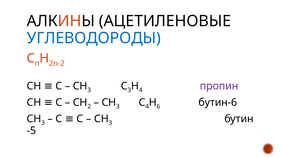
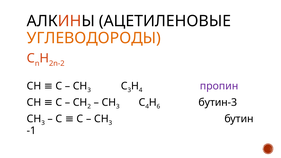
УГЛЕВОДОРОДЫ colour: blue -> orange
бутин-6: бутин-6 -> бутин-3
-5: -5 -> -1
